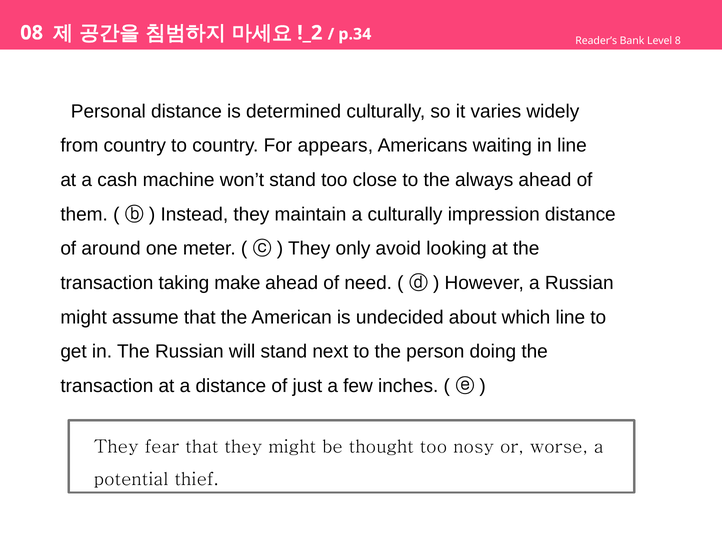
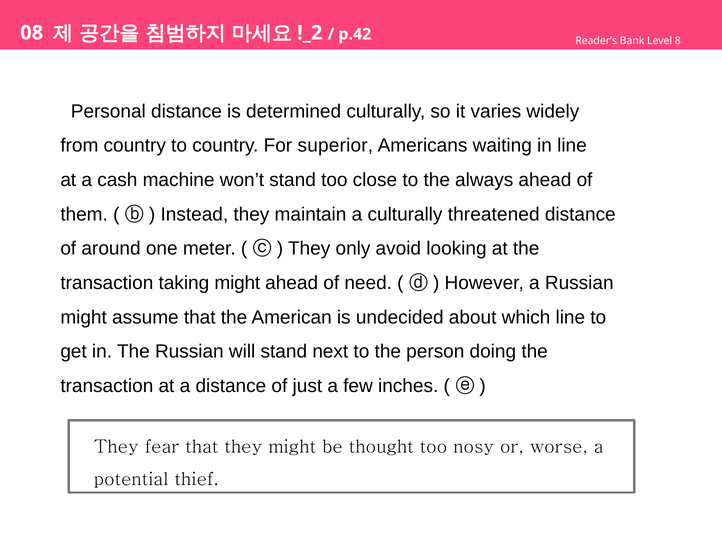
p.34: p.34 -> p.42
appears: appears -> superior
impression: impression -> threatened
taking make: make -> might
